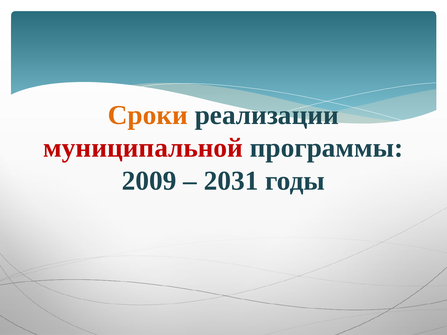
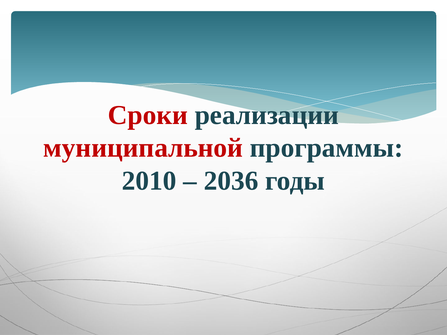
Сроки colour: orange -> red
2009: 2009 -> 2010
2031: 2031 -> 2036
